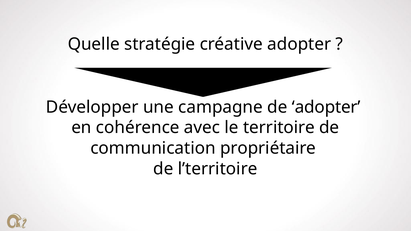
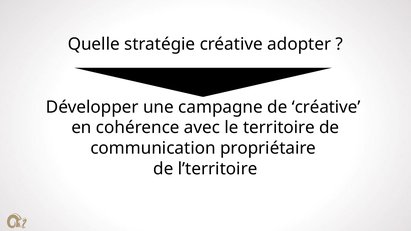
de adopter: adopter -> créative
